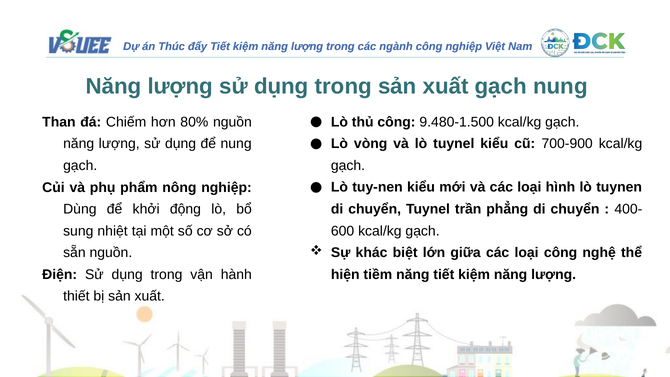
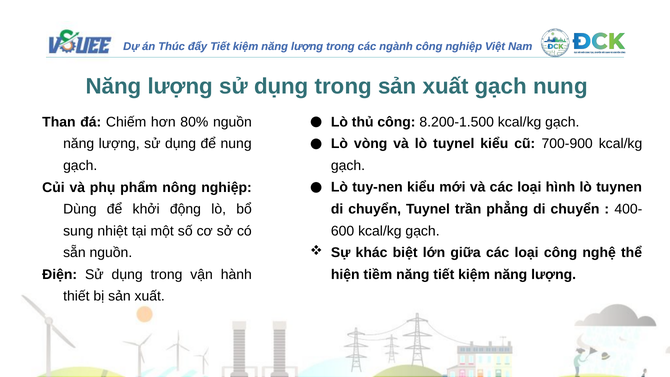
9.480-1.500: 9.480-1.500 -> 8.200-1.500
